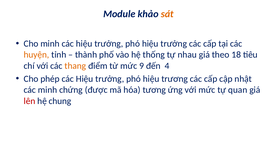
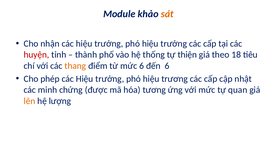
Cho minh: minh -> nhận
huyện colour: orange -> red
nhau: nhau -> thiện
mức 9: 9 -> 6
đến 4: 4 -> 6
lên colour: red -> orange
chung: chung -> lượng
